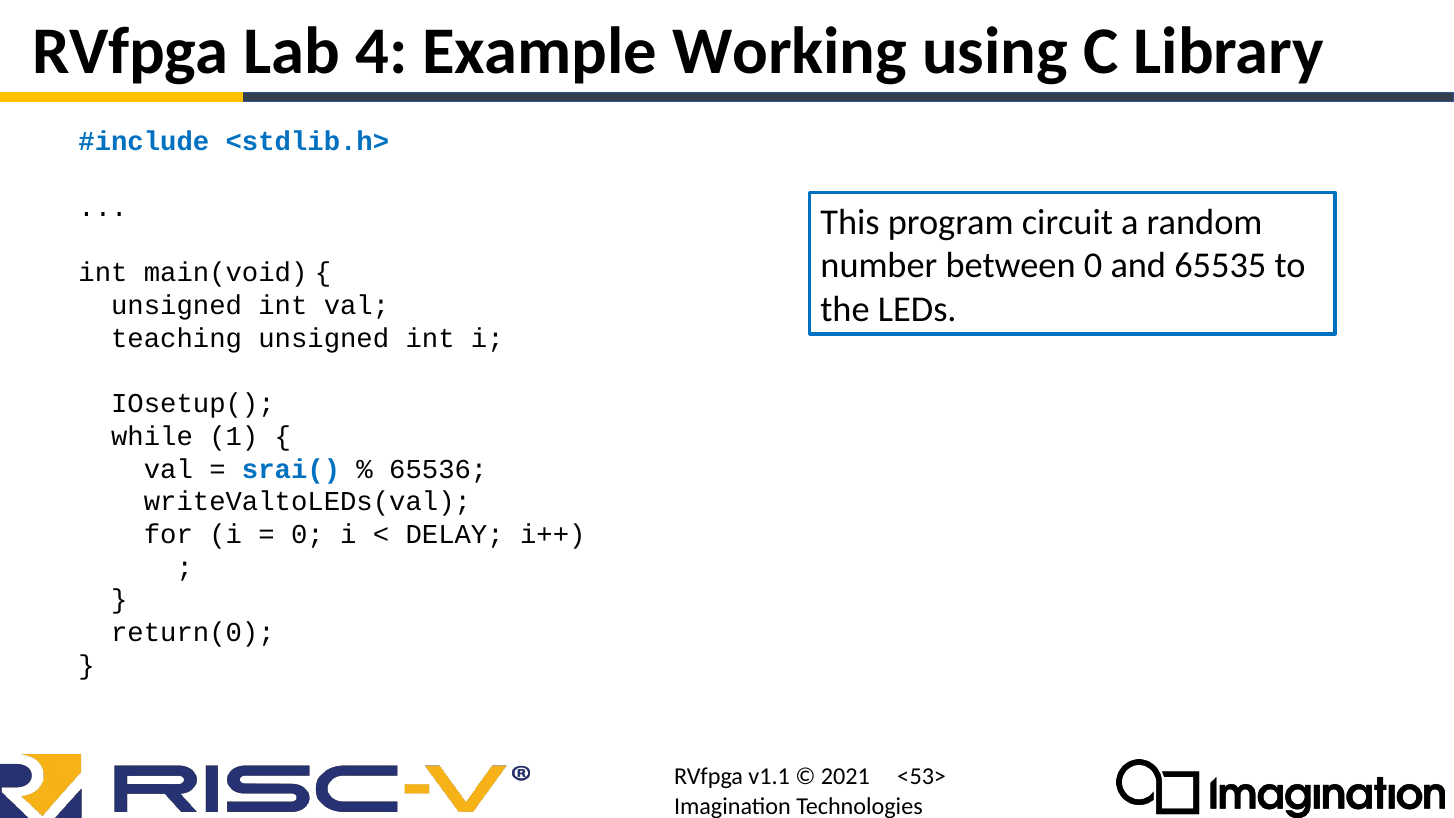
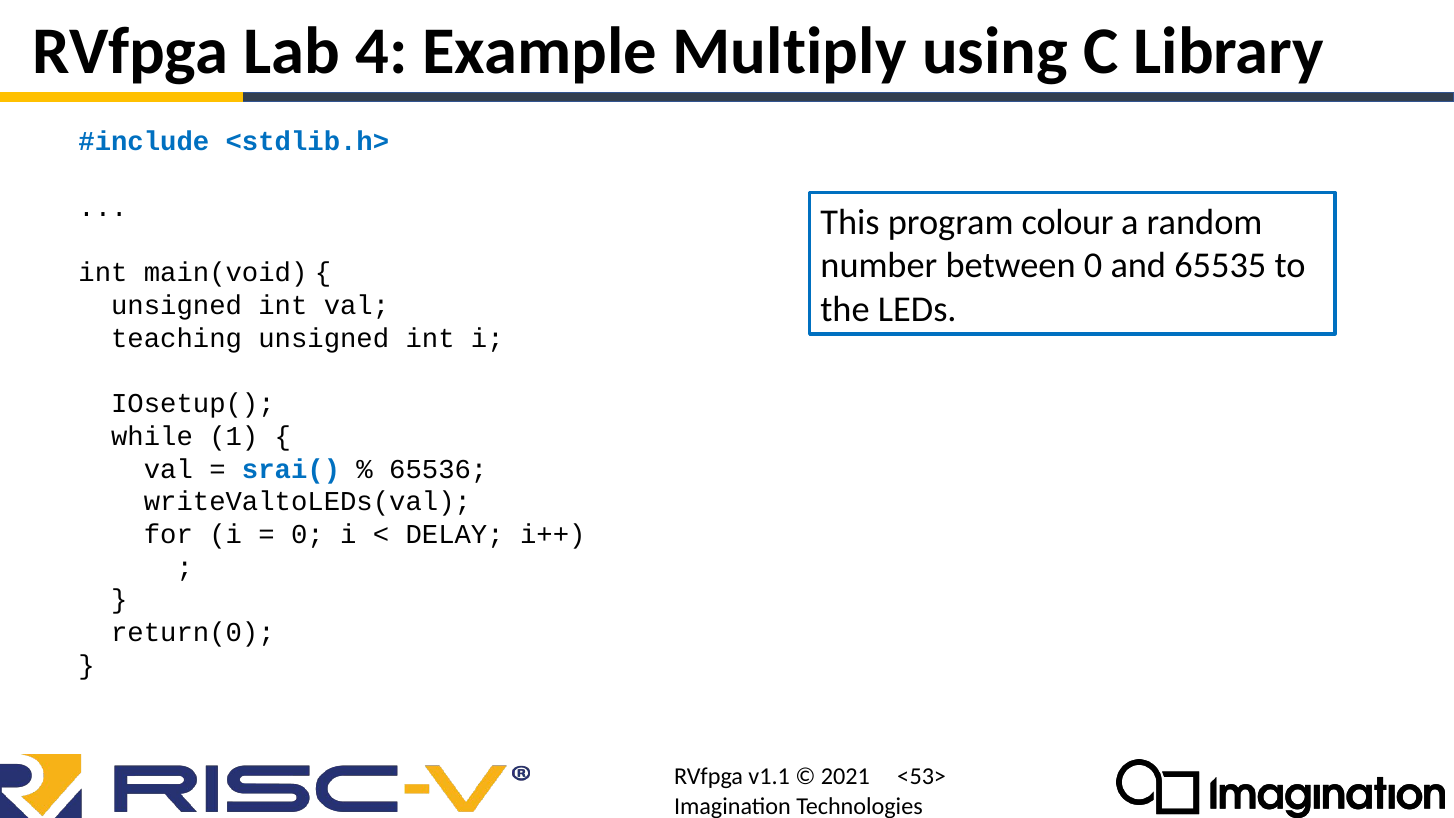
Working: Working -> Multiply
circuit: circuit -> colour
